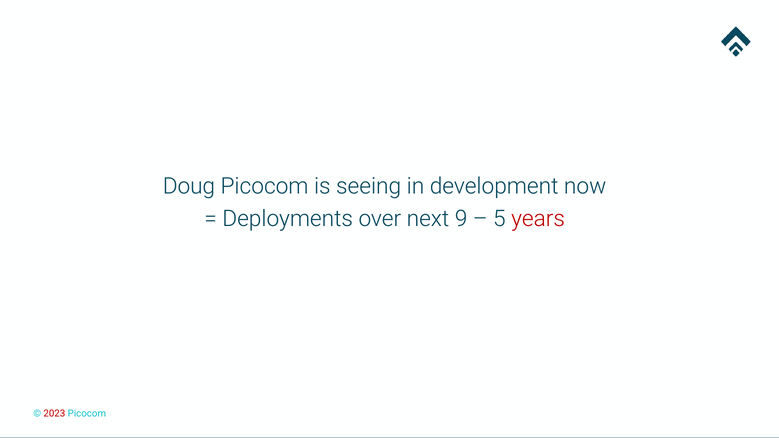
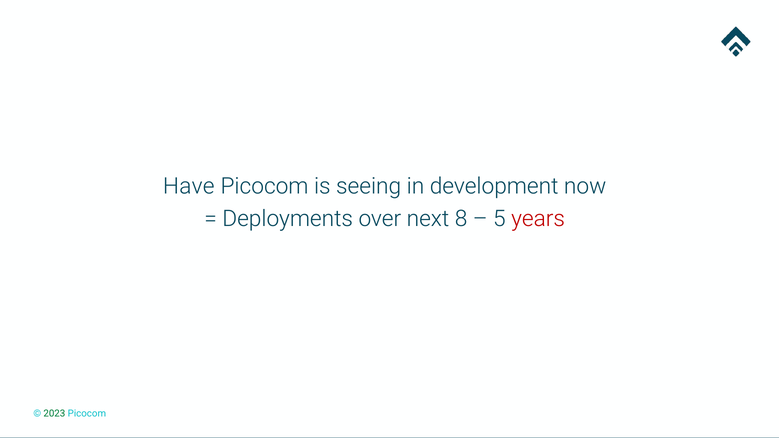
Doug: Doug -> Have
9: 9 -> 8
2023 colour: red -> green
